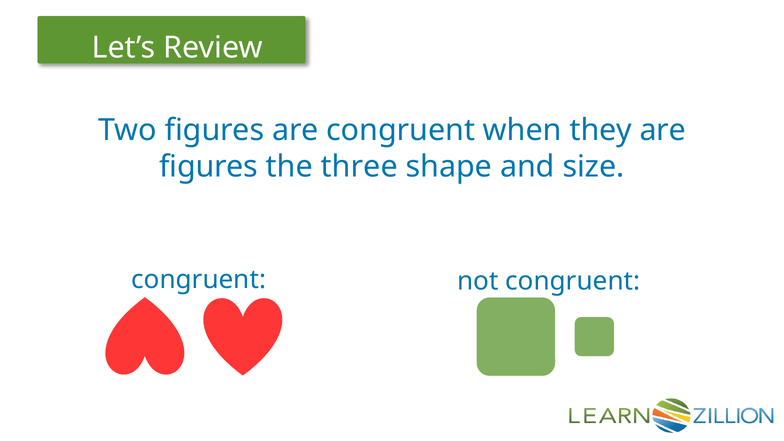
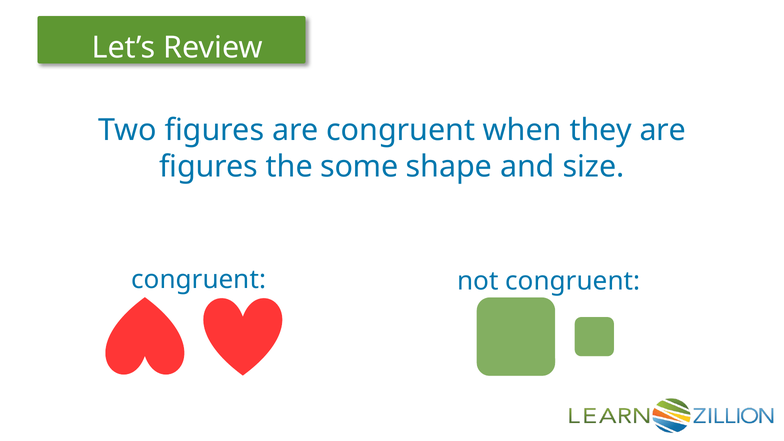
three: three -> some
